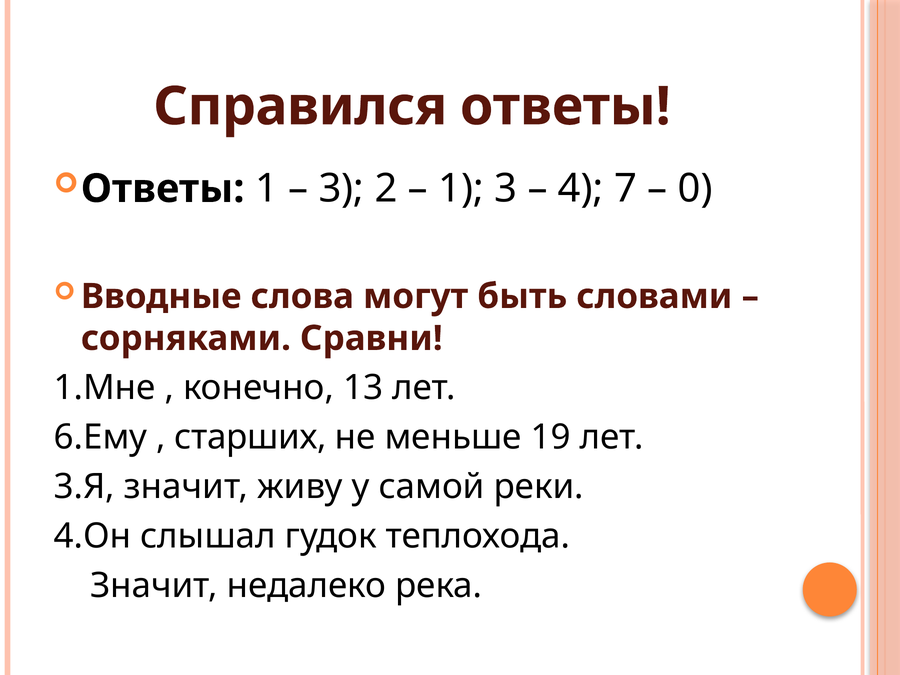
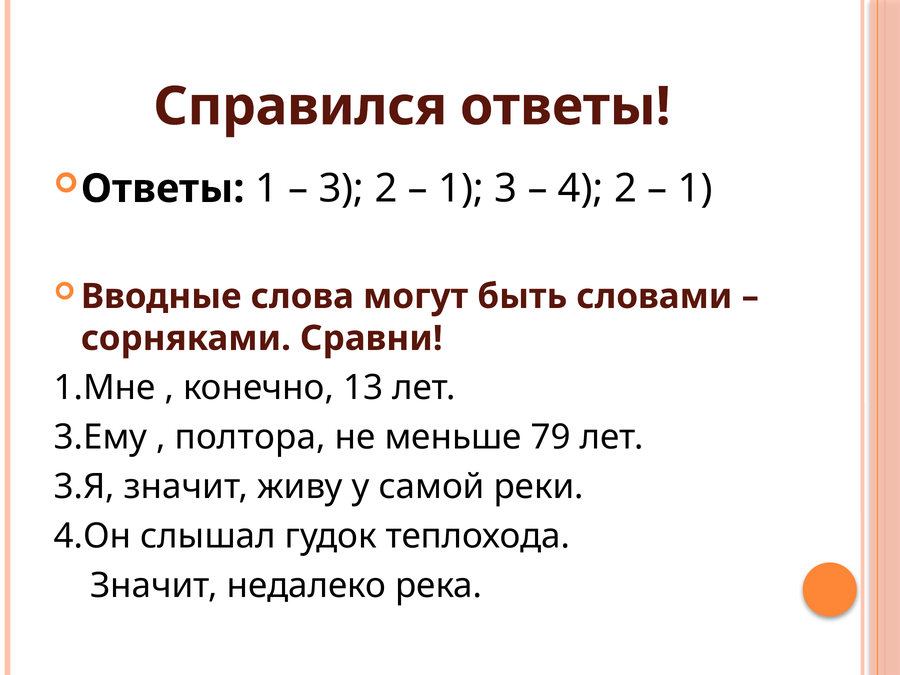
4 7: 7 -> 2
0 at (695, 189): 0 -> 1
6.Ему: 6.Ему -> 3.Ему
старших: старших -> полтора
19: 19 -> 79
